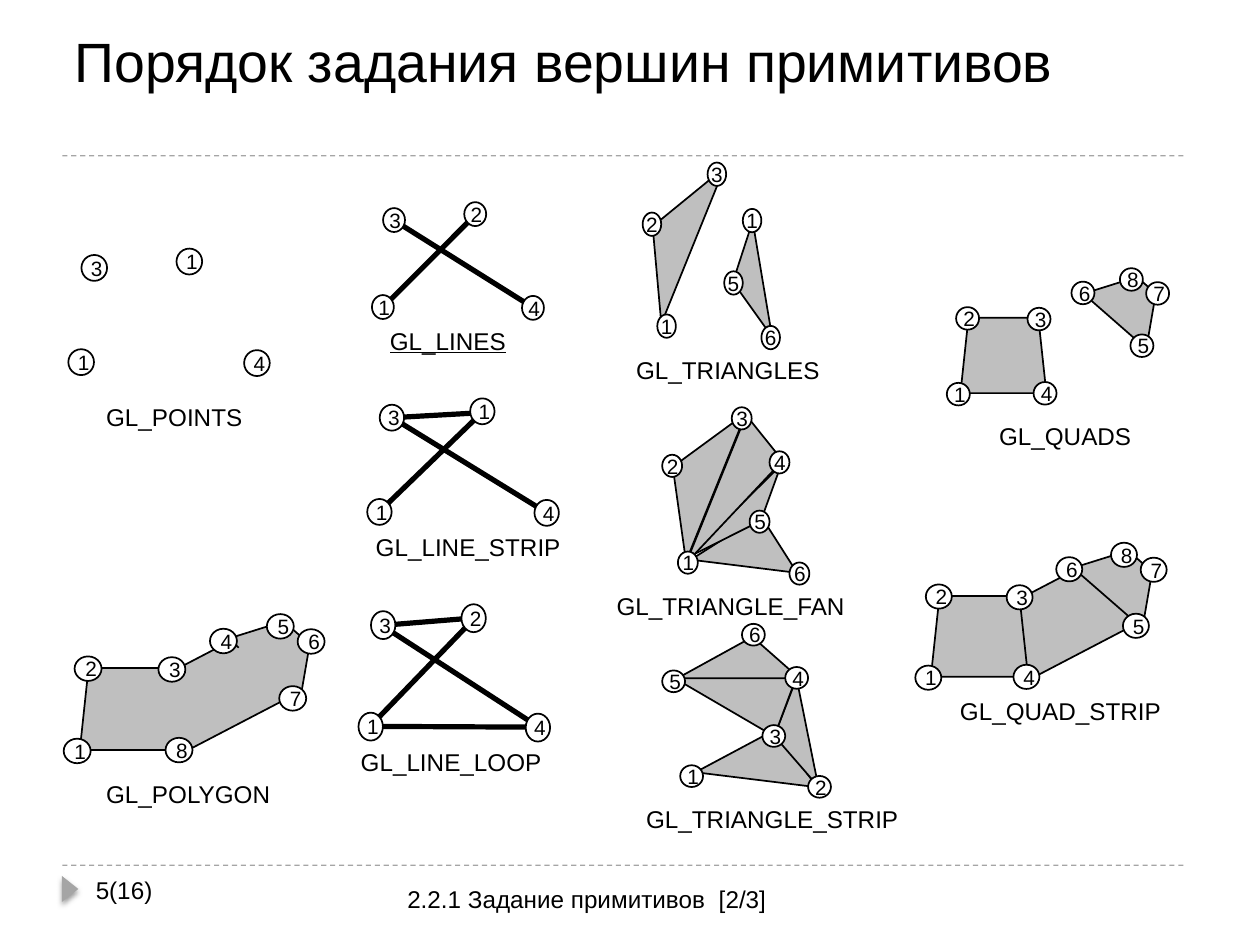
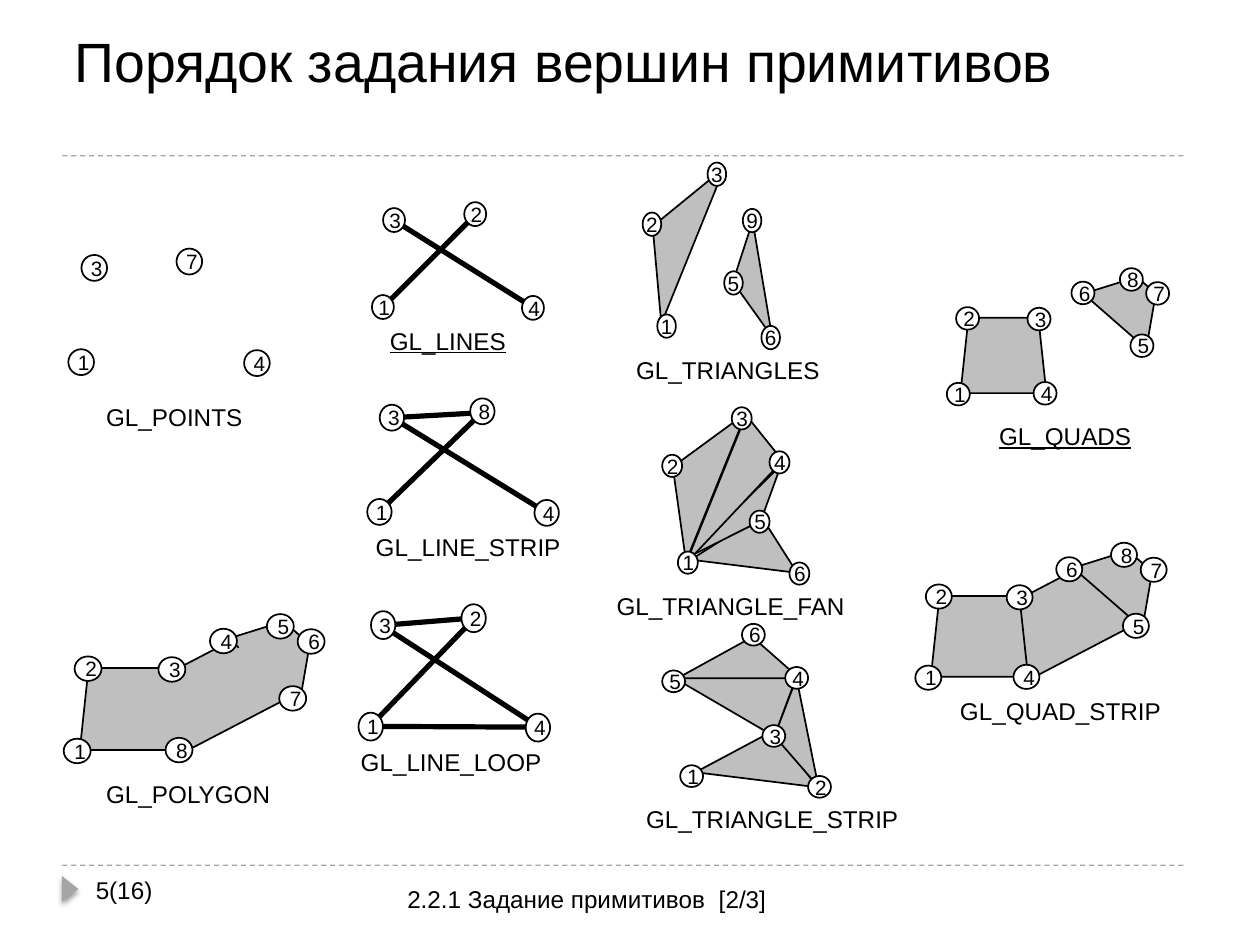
1 at (752, 222): 1 -> 9
1 at (192, 263): 1 -> 7
1 at (484, 413): 1 -> 8
GL_QUADS underline: none -> present
